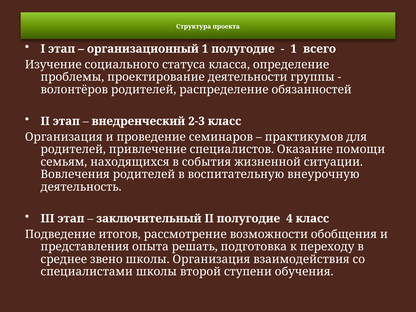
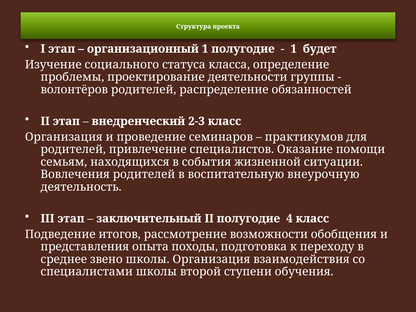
всего: всего -> будет
решать: решать -> походы
